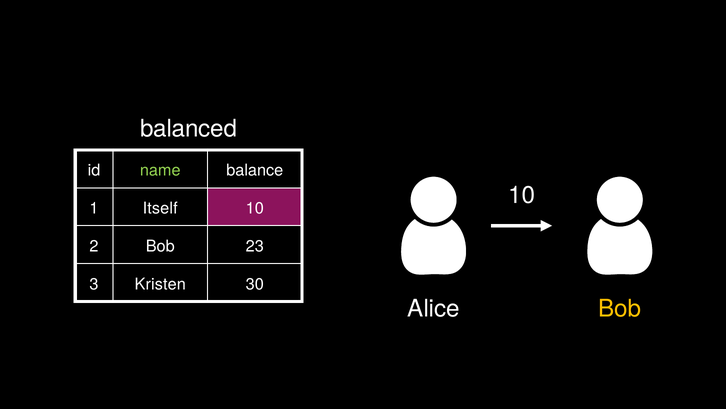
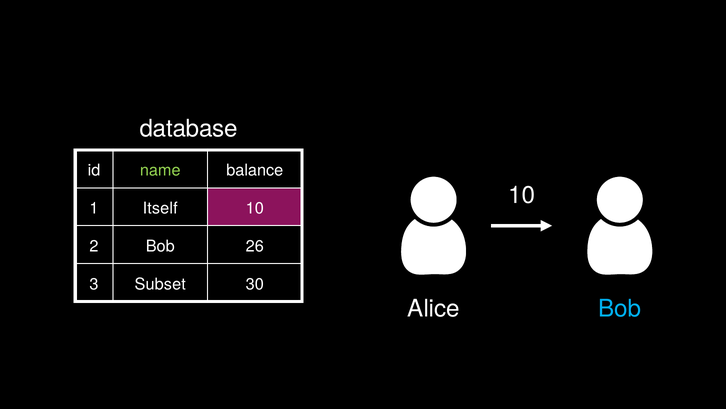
balanced: balanced -> database
23: 23 -> 26
Kristen: Kristen -> Subset
Bob at (620, 308) colour: yellow -> light blue
